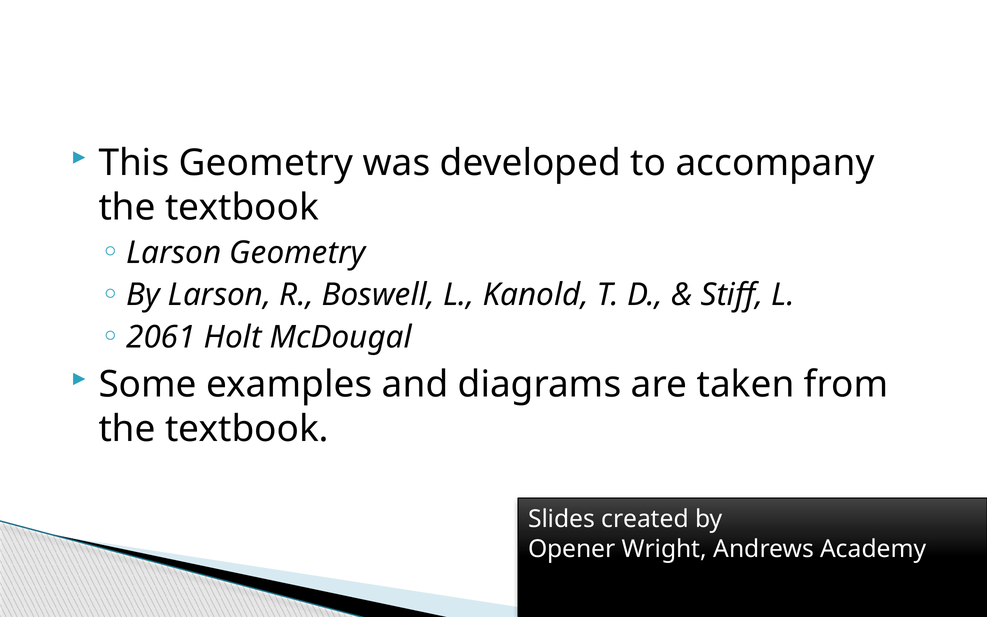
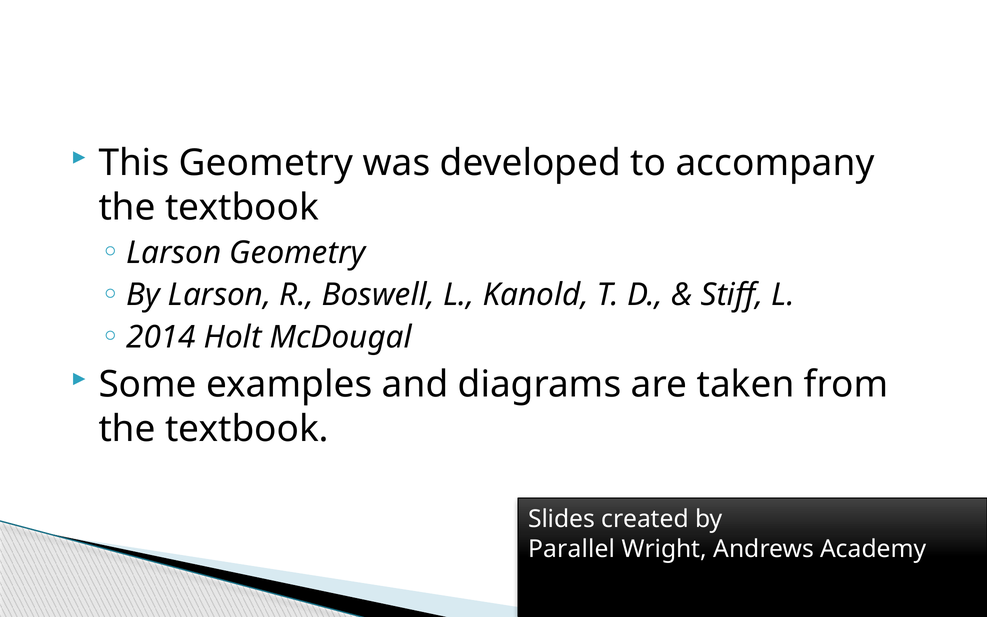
2061: 2061 -> 2014
Opener: Opener -> Parallel
